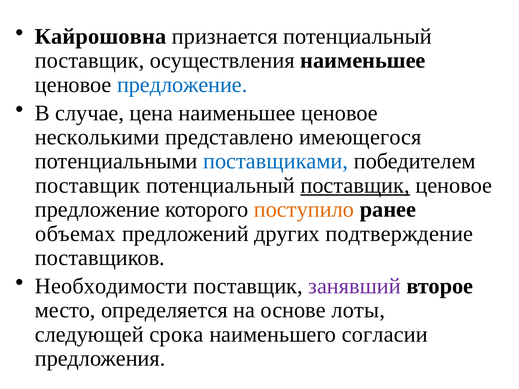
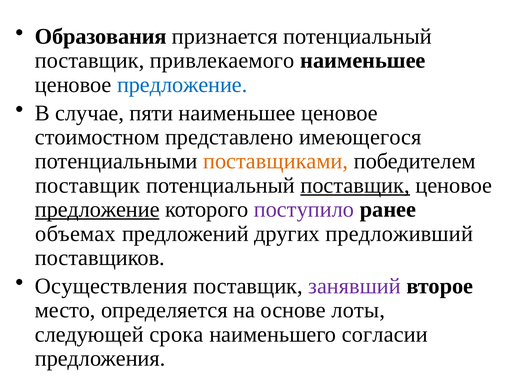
Кайрошовна: Кайрошовна -> Образования
осуществления: осуществления -> привлекаемого
цена: цена -> пяти
несколькими: несколькими -> стоимостном
поставщиками colour: blue -> orange
предложение at (97, 210) underline: none -> present
поступило colour: orange -> purple
подтверждение: подтверждение -> предложивший
Необходимости: Необходимости -> Осуществления
